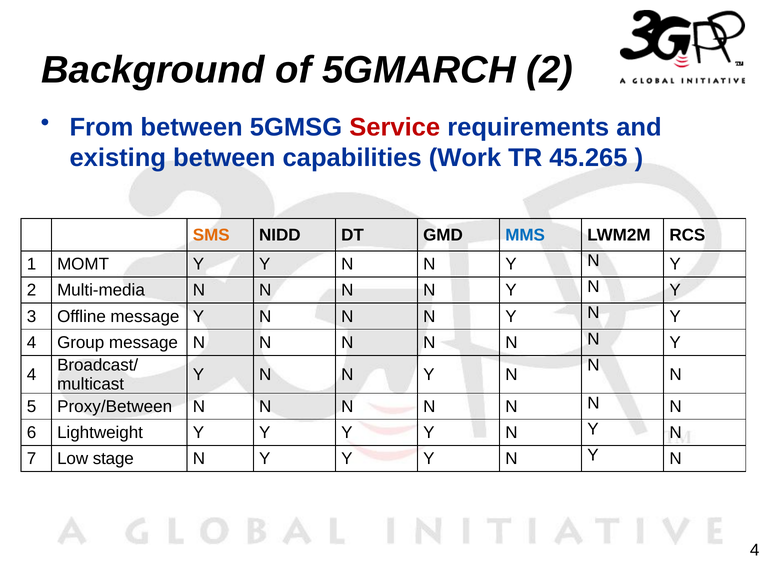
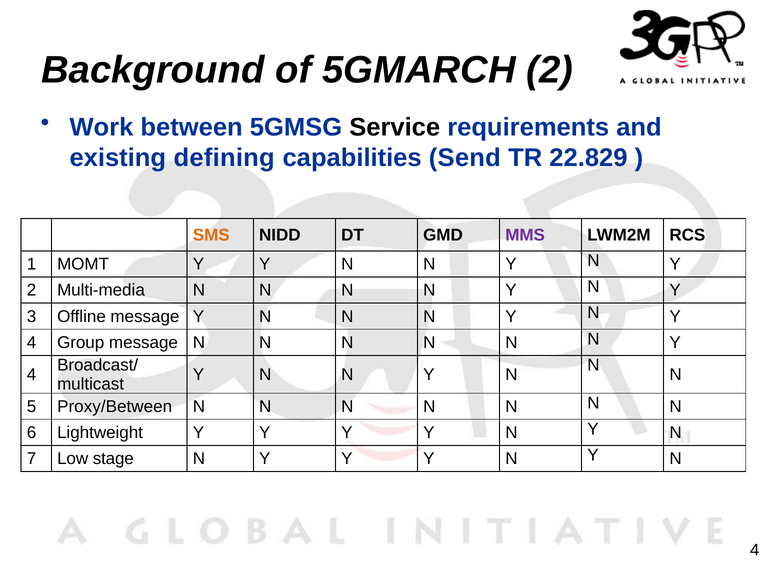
From: From -> Work
Service colour: red -> black
existing between: between -> defining
Work: Work -> Send
45.265: 45.265 -> 22.829
MMS colour: blue -> purple
